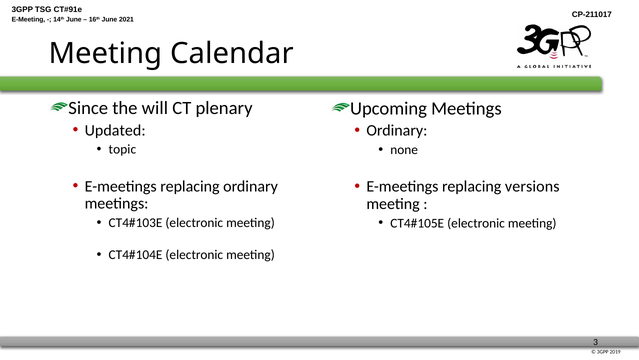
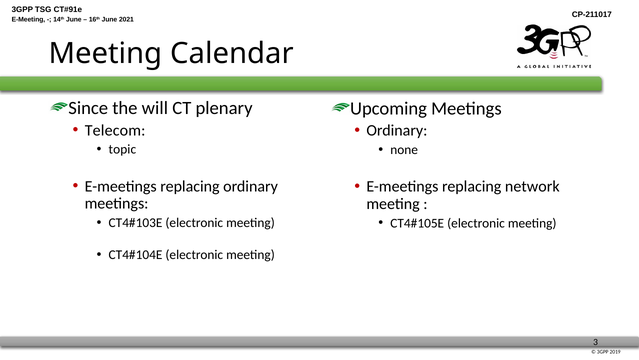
Updated: Updated -> Telecom
versions: versions -> network
